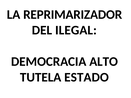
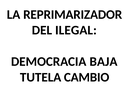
ALTO: ALTO -> BAJA
ESTADO: ESTADO -> CAMBIO
